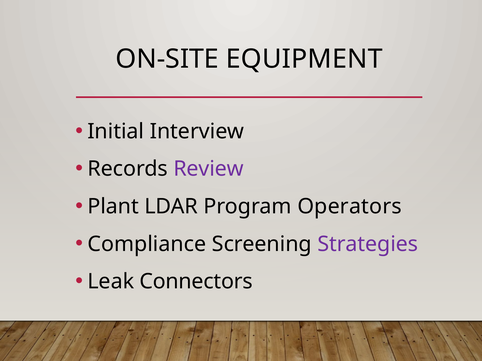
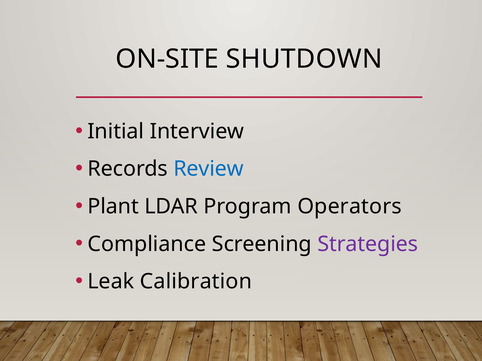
EQUIPMENT: EQUIPMENT -> SHUTDOWN
Review colour: purple -> blue
Connectors: Connectors -> Calibration
